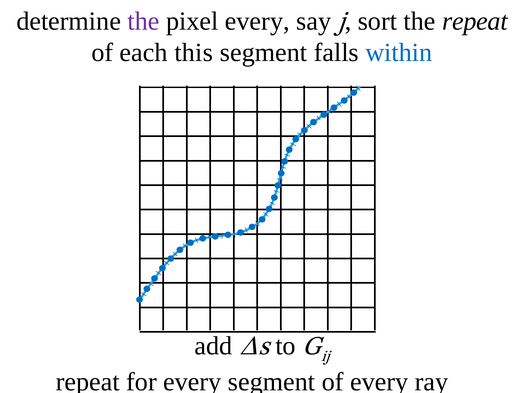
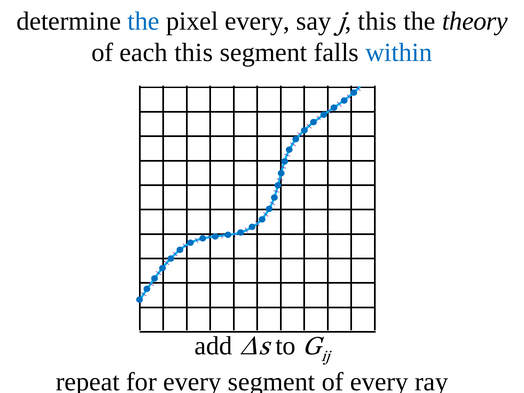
the at (143, 21) colour: purple -> blue
sort at (377, 21): sort -> this
the repeat: repeat -> theory
